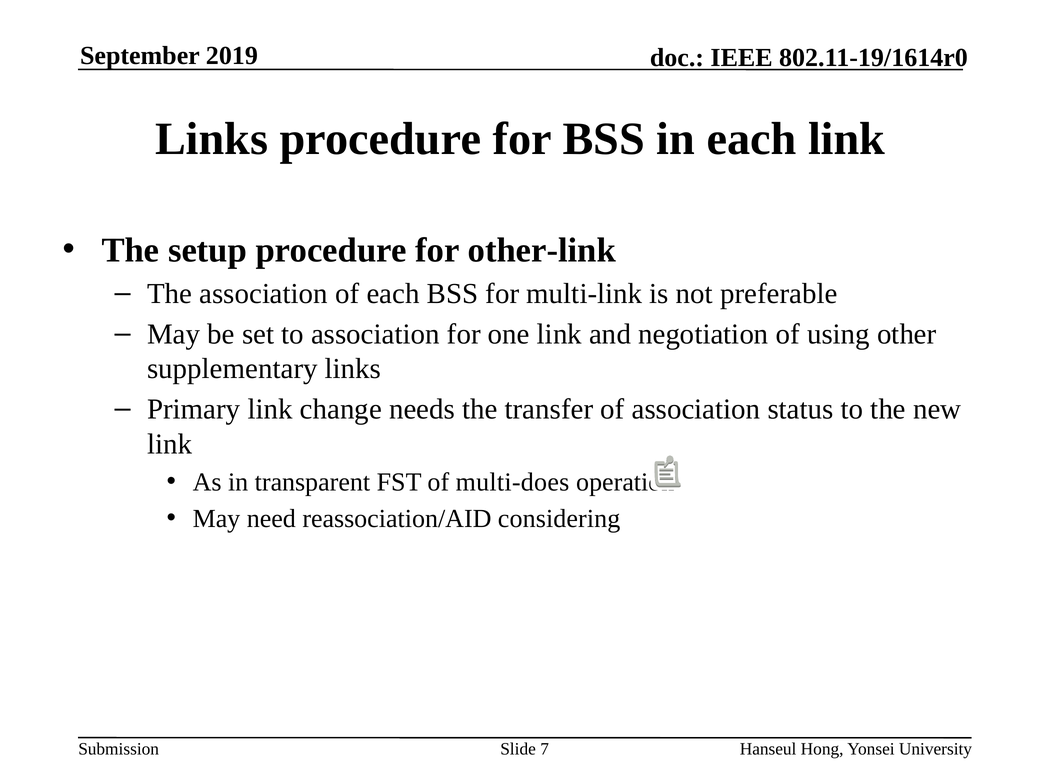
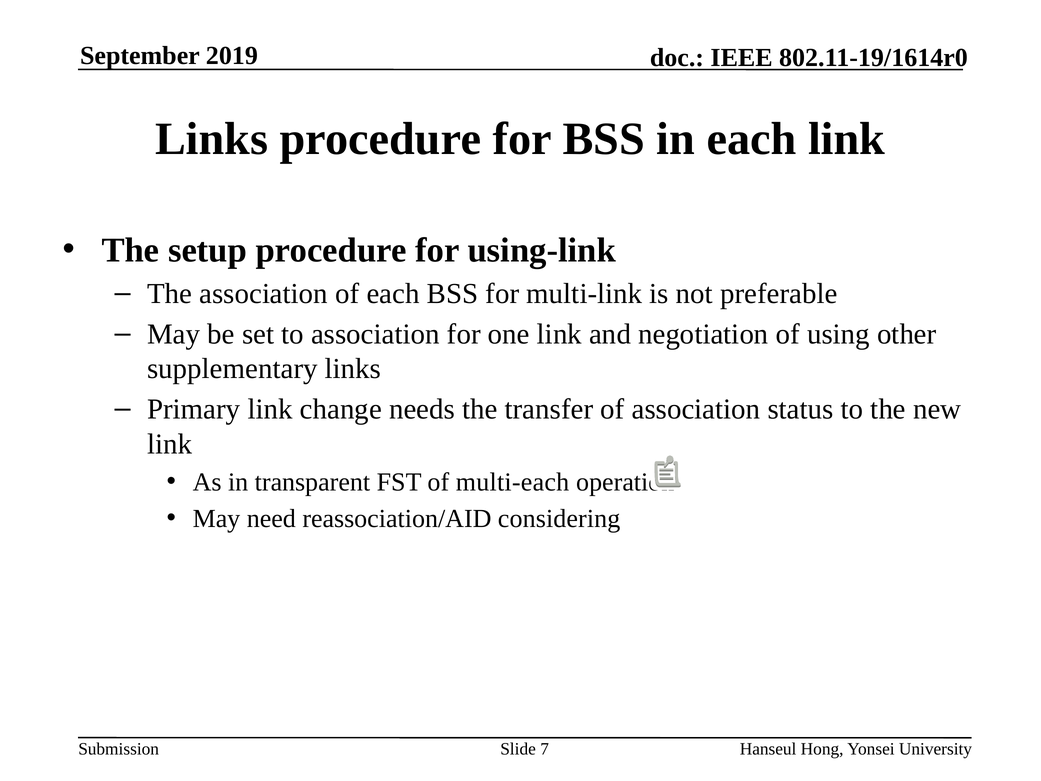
other-link: other-link -> using-link
multi-does: multi-does -> multi-each
